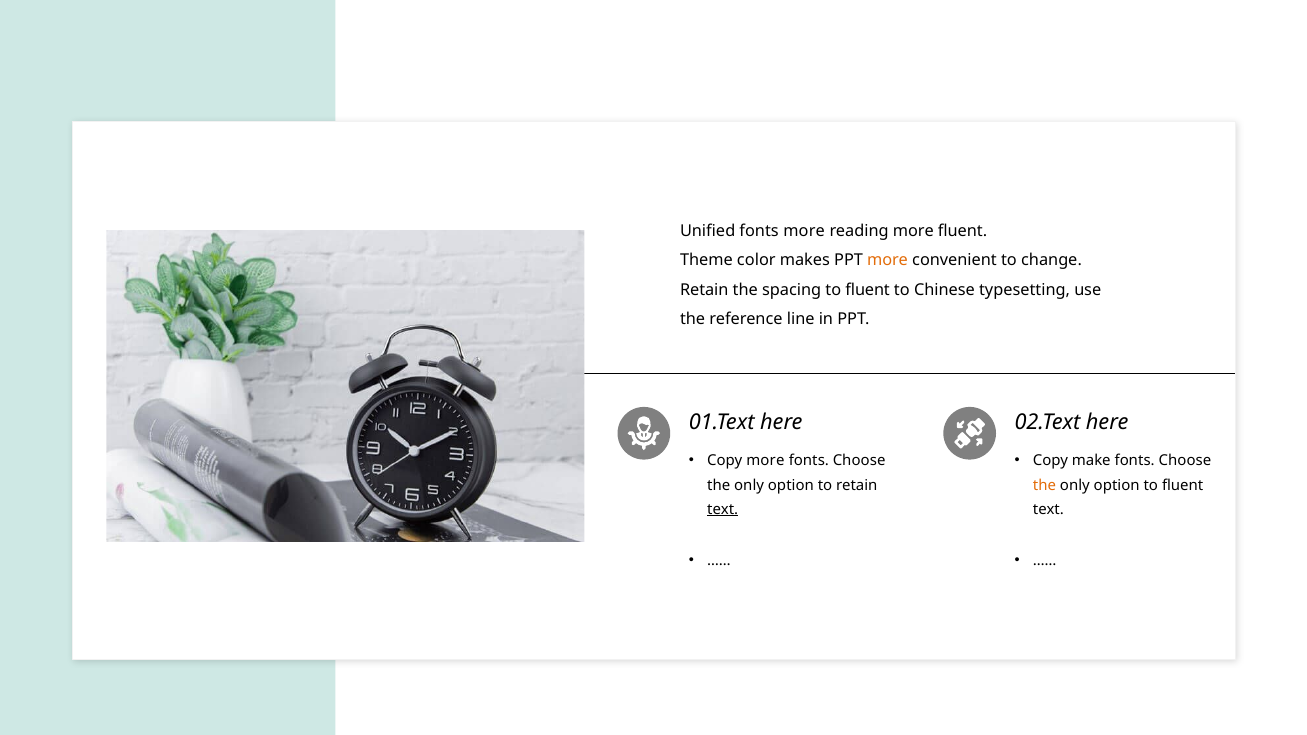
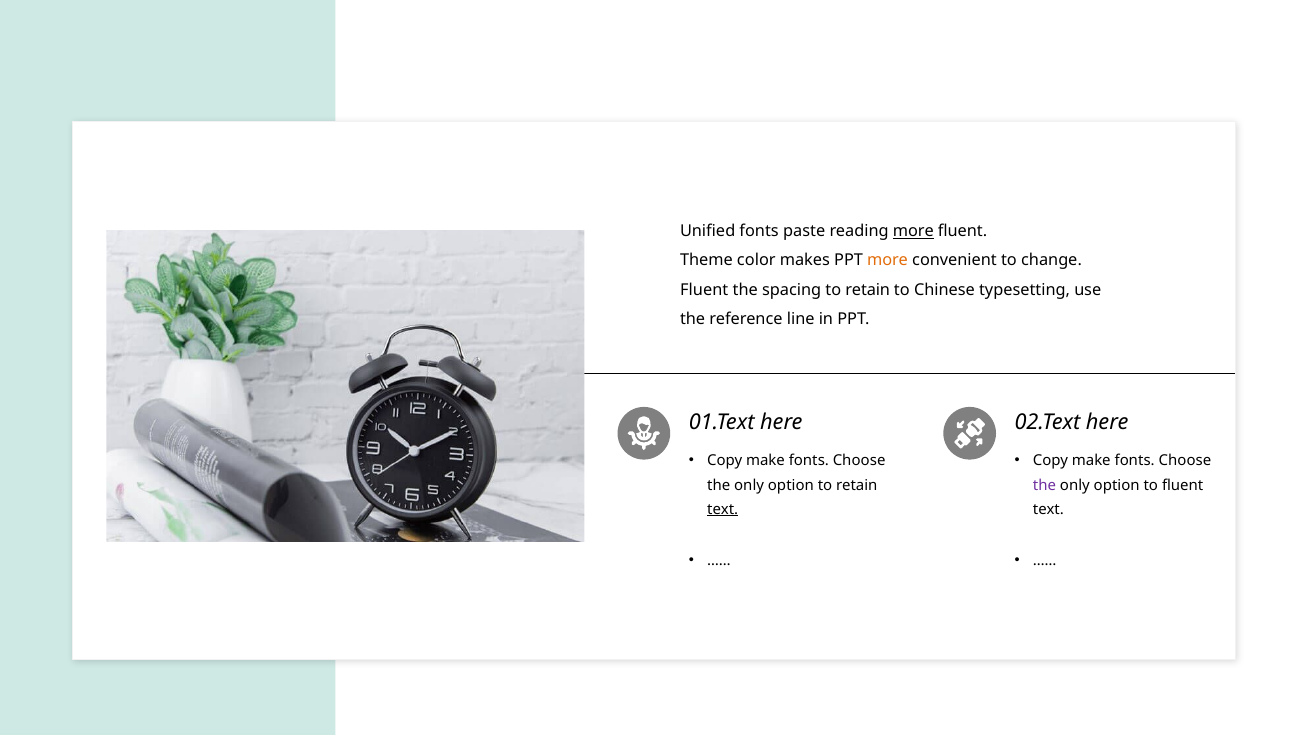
fonts more: more -> paste
more at (913, 231) underline: none -> present
Retain at (704, 290): Retain -> Fluent
spacing to fluent: fluent -> retain
more at (765, 461): more -> make
the at (1045, 485) colour: orange -> purple
